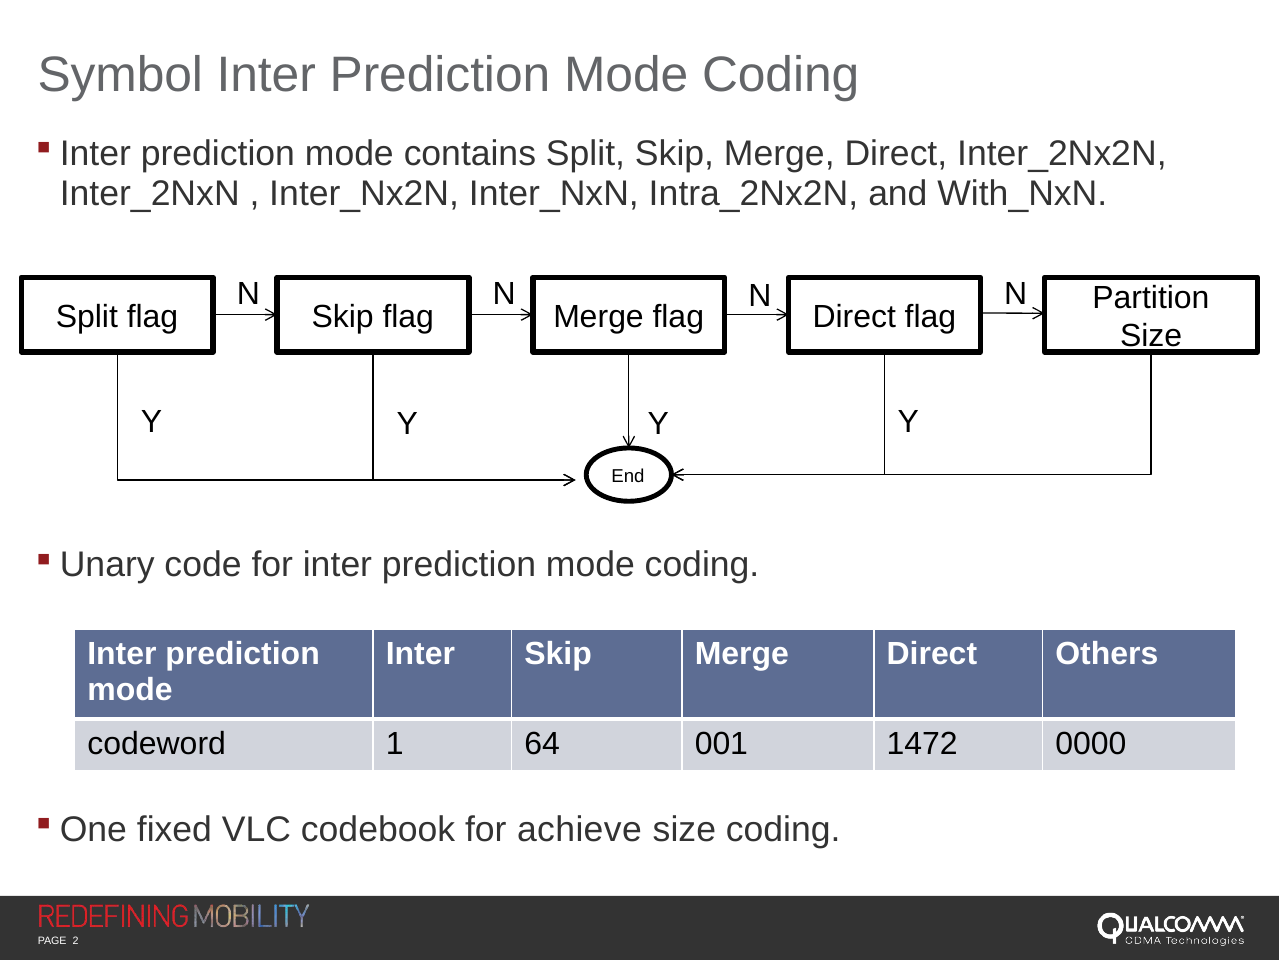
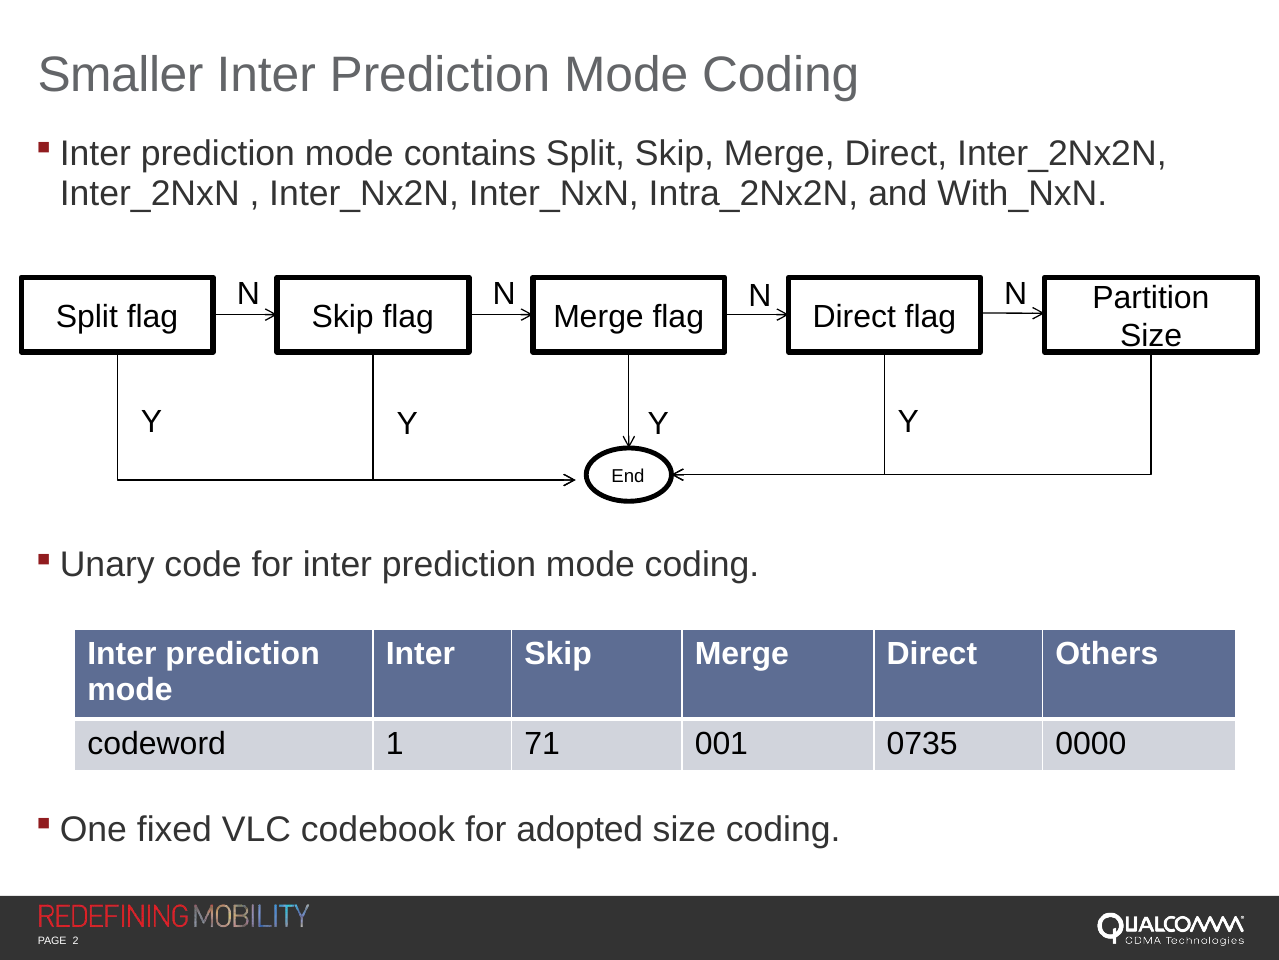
Symbol: Symbol -> Smaller
64: 64 -> 71
1472: 1472 -> 0735
achieve: achieve -> adopted
